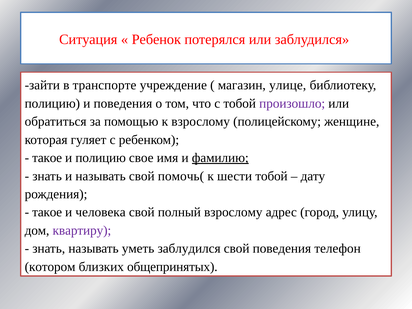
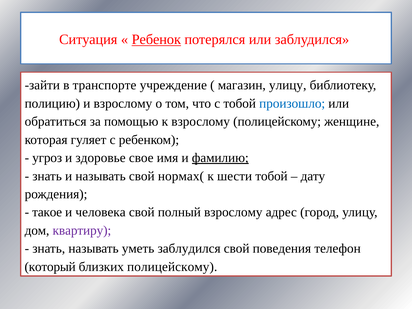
Ребенок underline: none -> present
магазин улице: улице -> улицу
и поведения: поведения -> взрослому
произошло colour: purple -> blue
такое at (47, 158): такое -> угроз
и полицию: полицию -> здоровье
помочь(: помочь( -> нормах(
котором: котором -> который
близких общепринятых: общепринятых -> полицейскому
